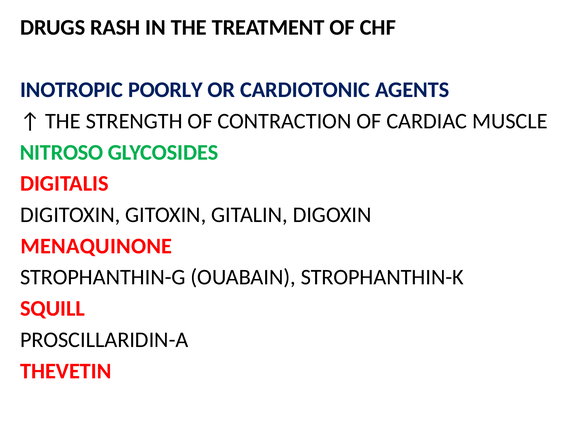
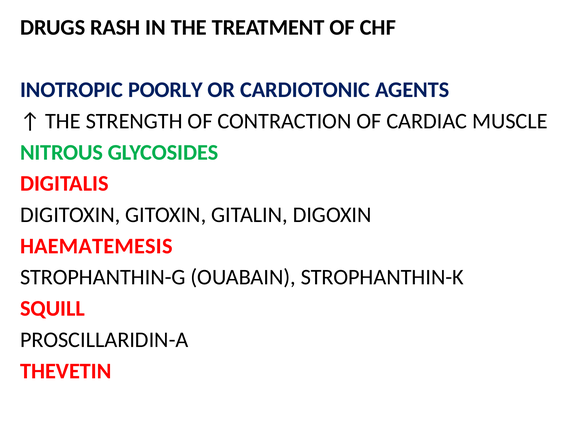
NITROSO: NITROSO -> NITROUS
MENAQUINONE: MENAQUINONE -> HAEMATEMESIS
